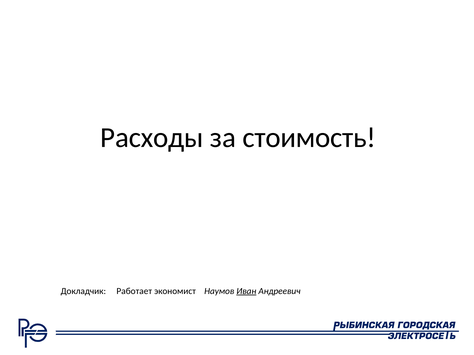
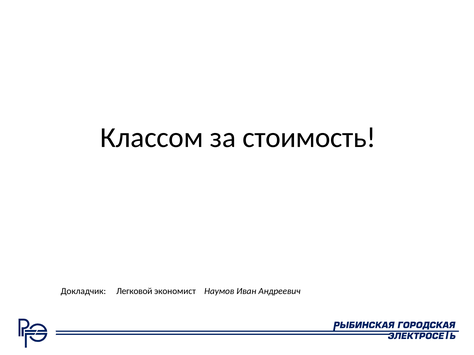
Расходы: Расходы -> Классом
Работает: Работает -> Легковой
Иван underline: present -> none
